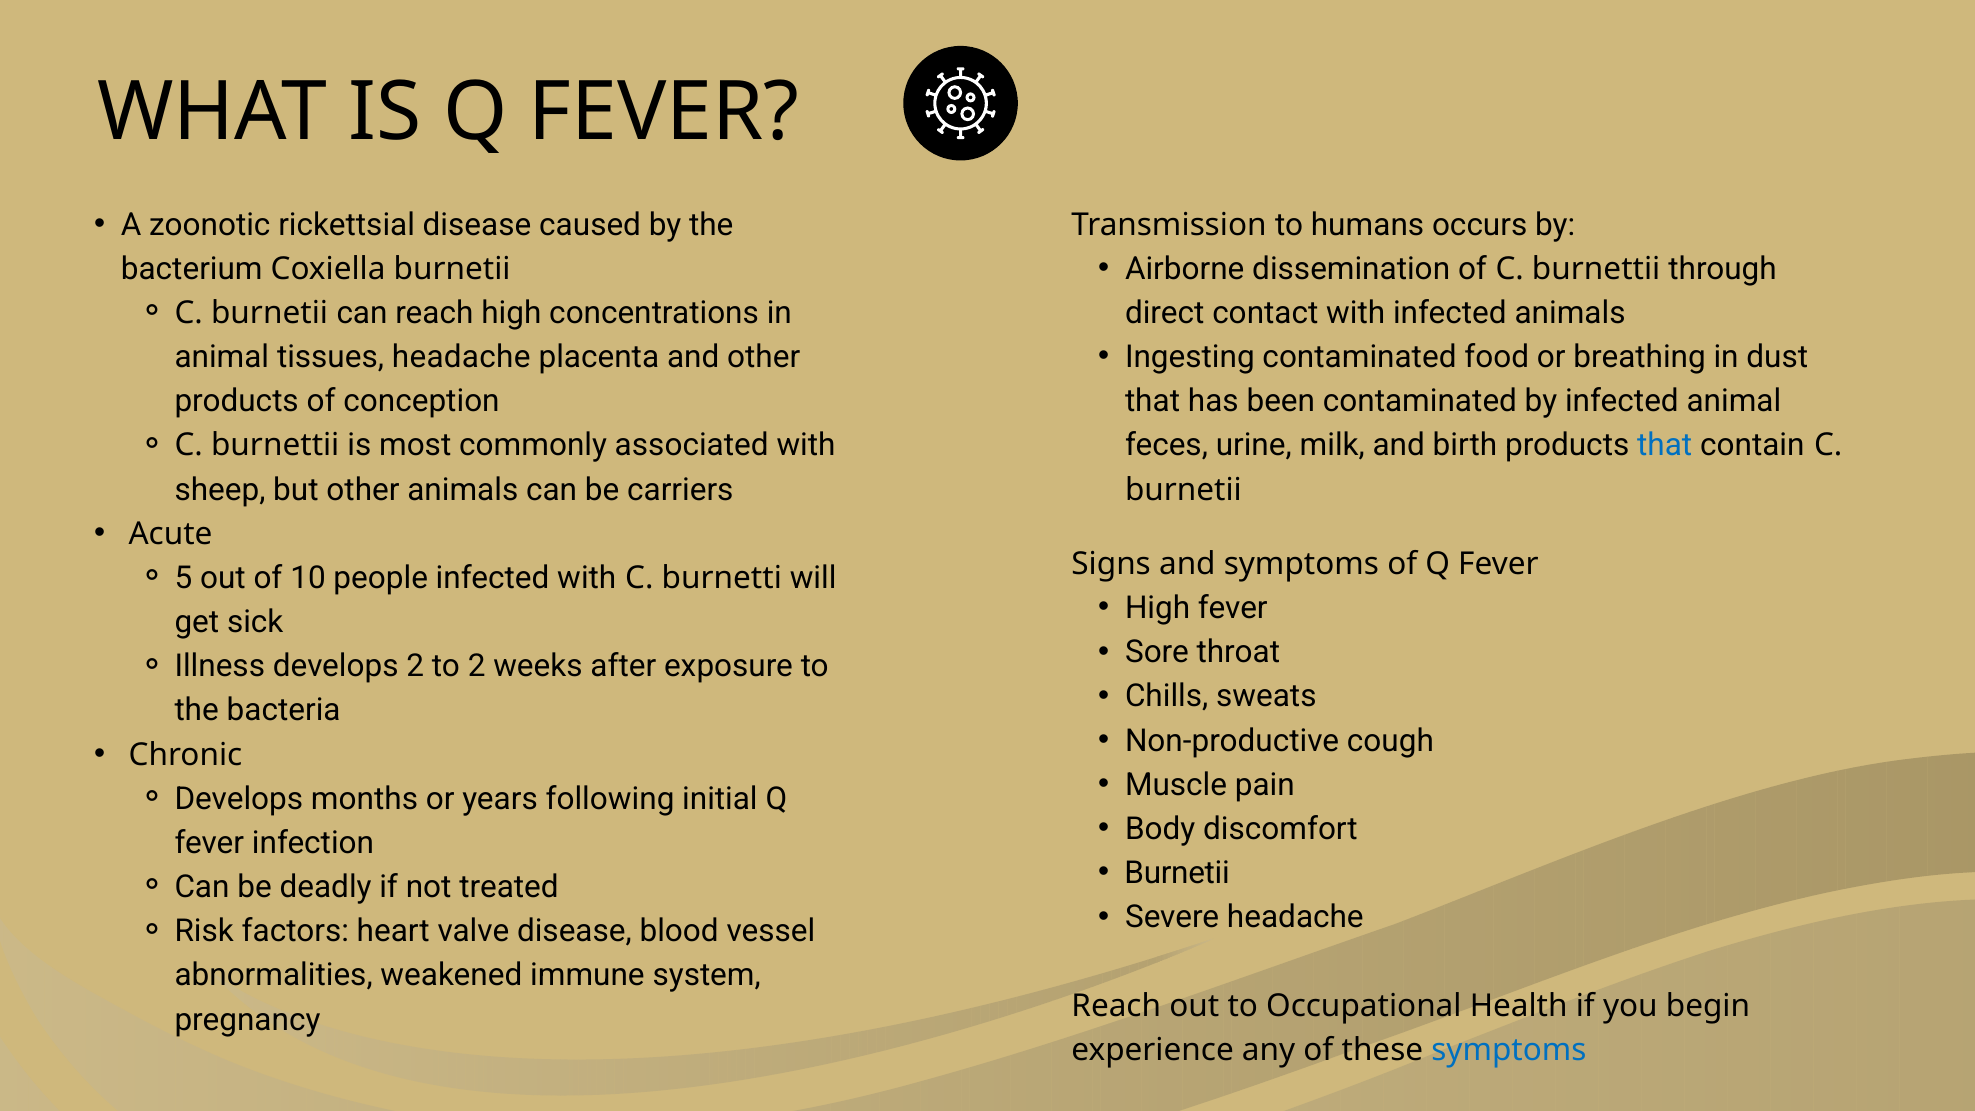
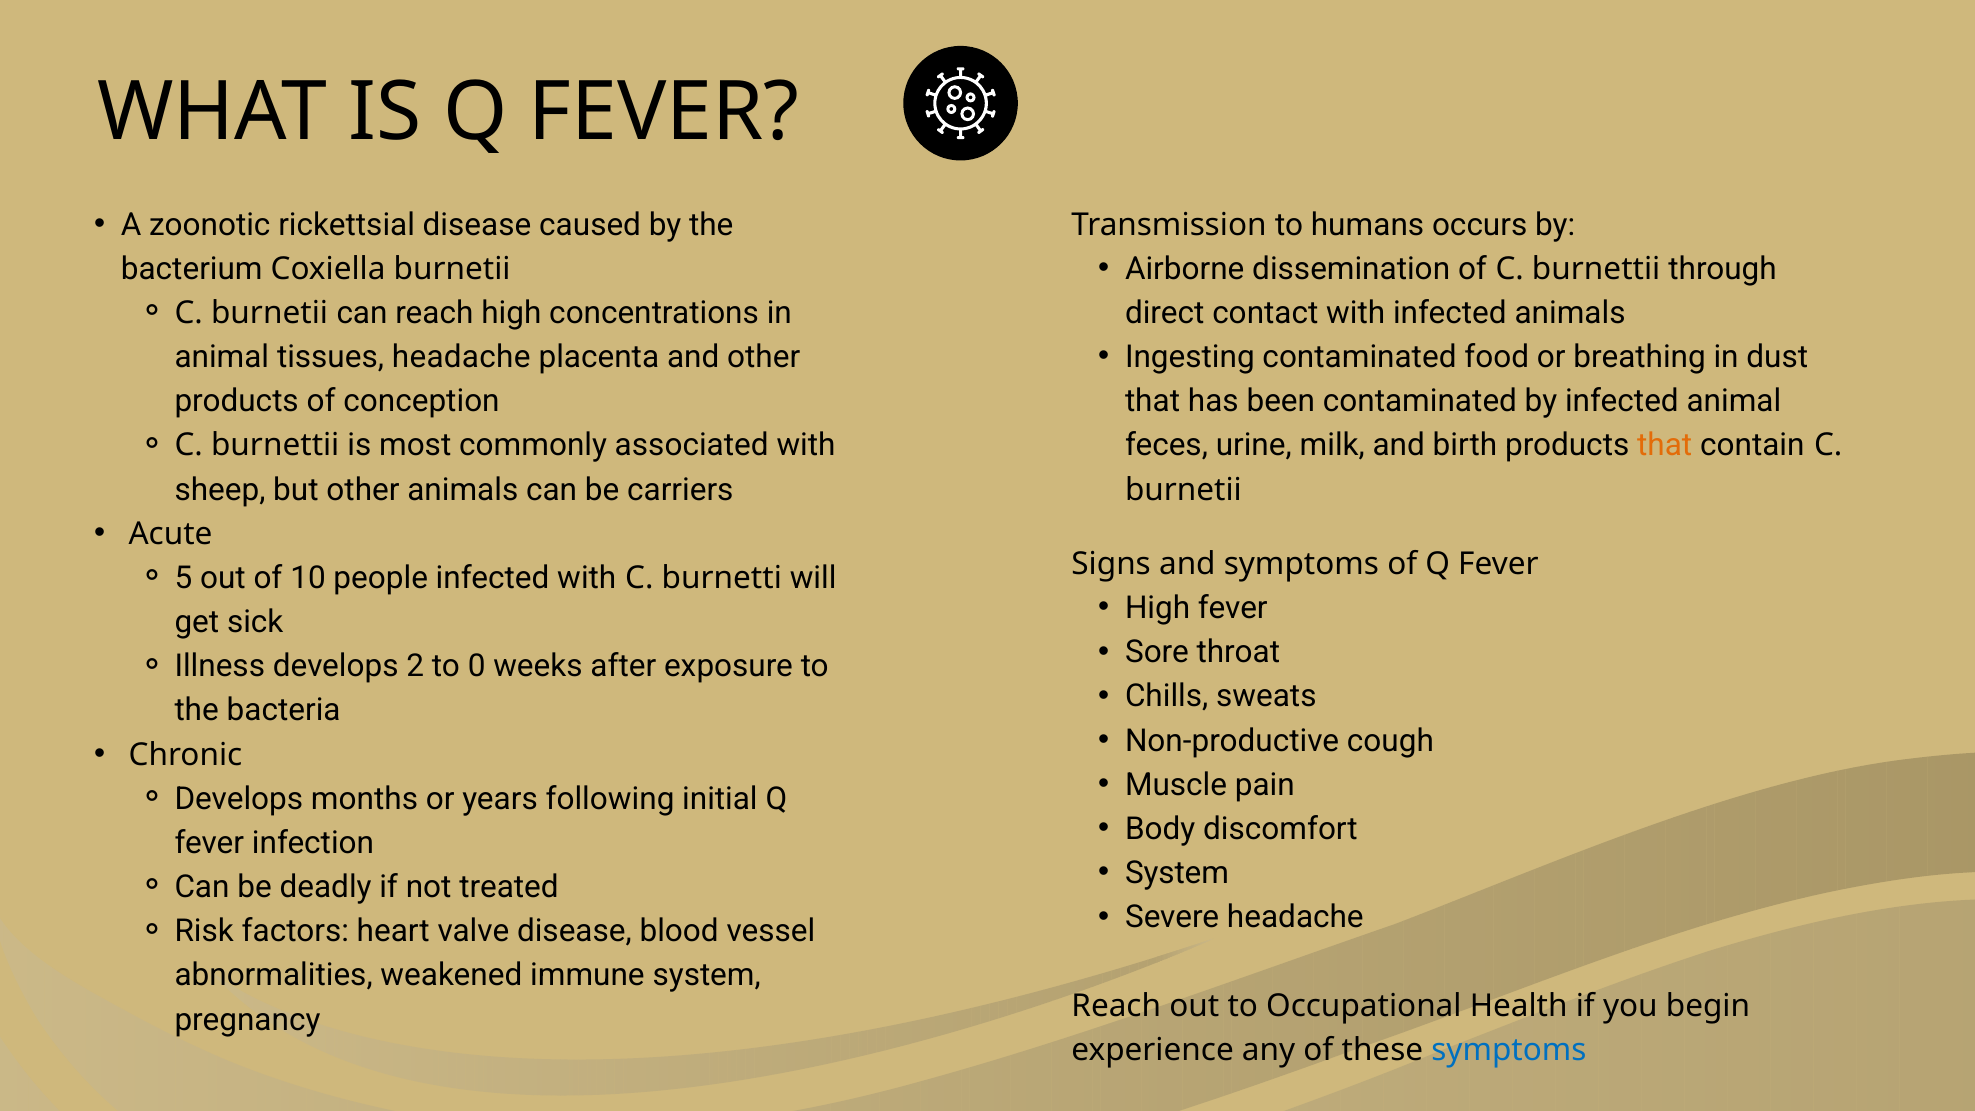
that at (1665, 445) colour: blue -> orange
to 2: 2 -> 0
Burnetii at (1177, 873): Burnetii -> System
